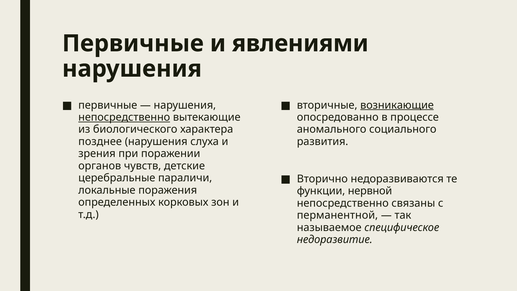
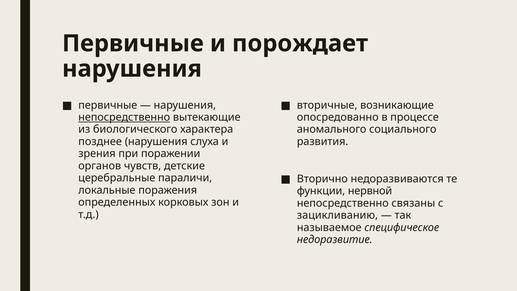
явлениями: явлениями -> порождает
возникающие underline: present -> none
перманентной: перманентной -> зацикливанию
